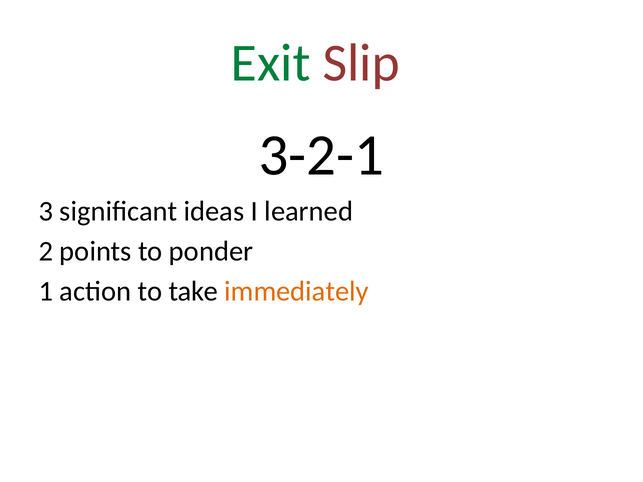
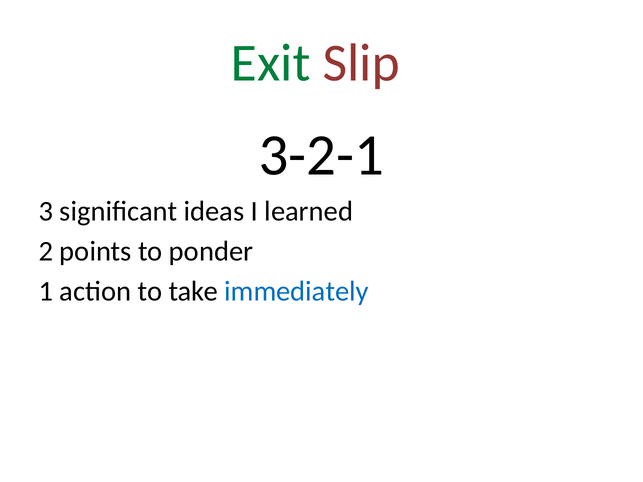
immediately colour: orange -> blue
